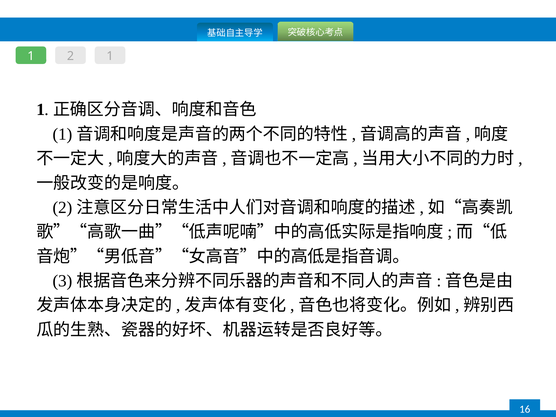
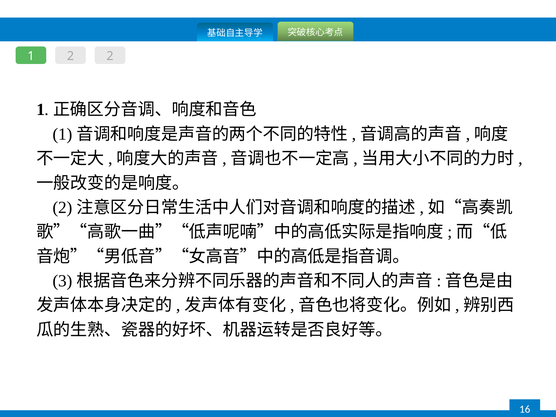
2 1: 1 -> 2
